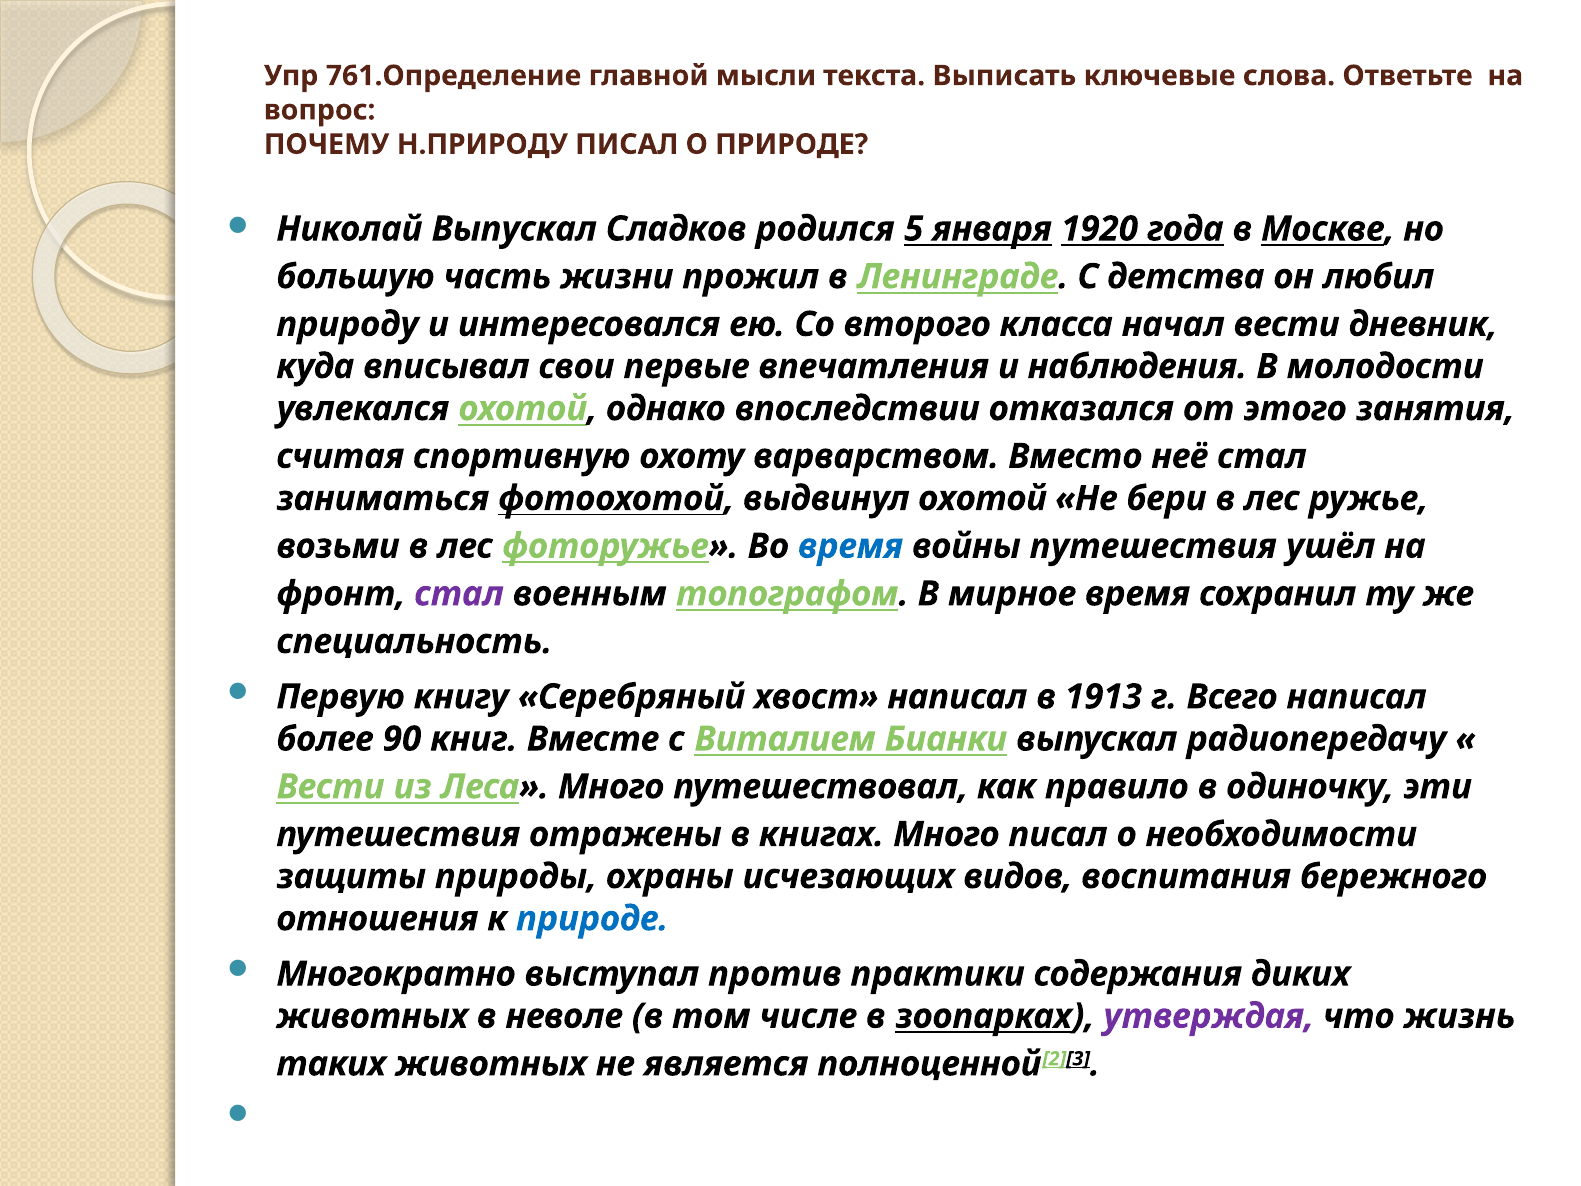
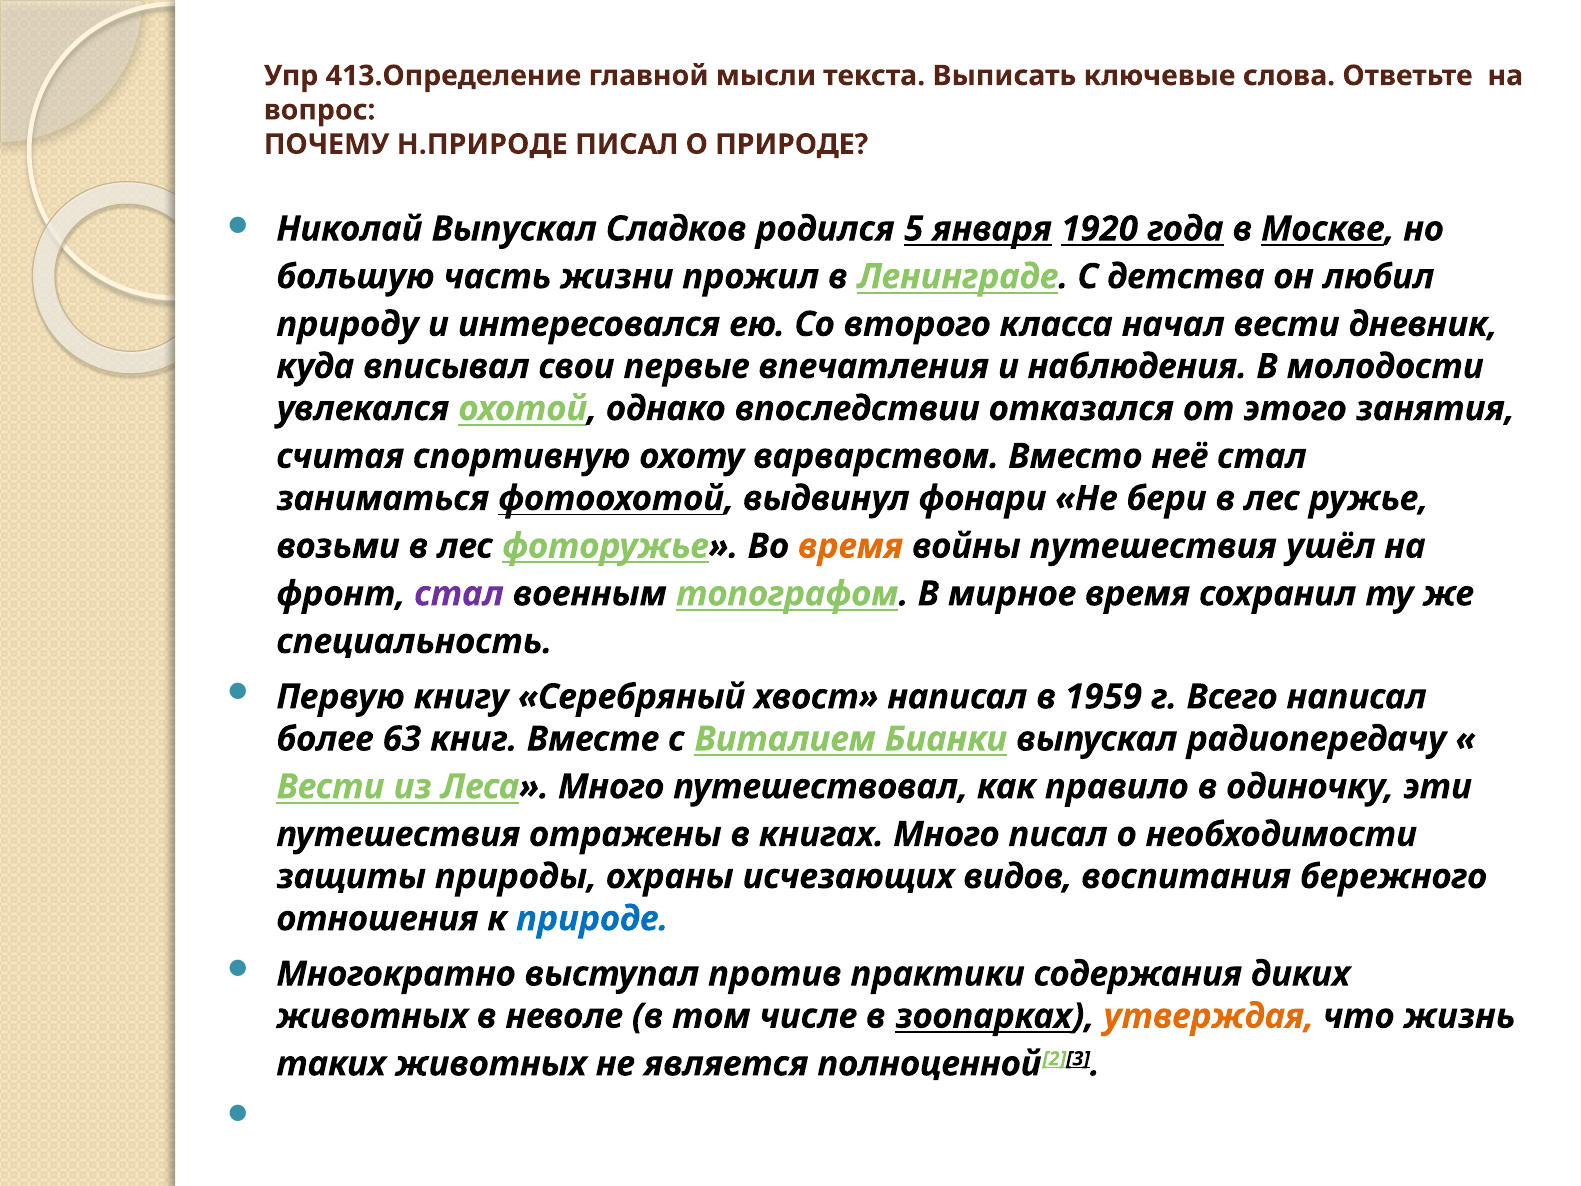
761.Определение: 761.Определение -> 413.Определение
Н.ПРИРОДУ: Н.ПРИРОДУ -> Н.ПРИРОДЕ
выдвинул охотой: охотой -> фонари
время at (851, 546) colour: blue -> orange
1913: 1913 -> 1959
90: 90 -> 63
утверждая colour: purple -> orange
